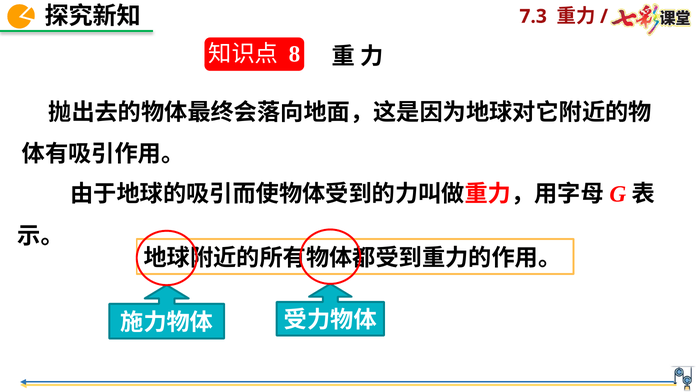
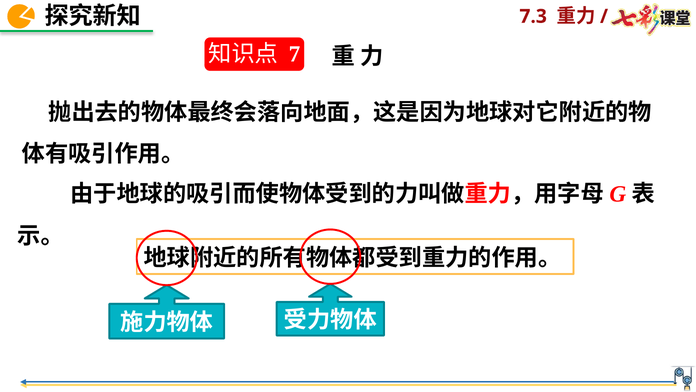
8: 8 -> 7
